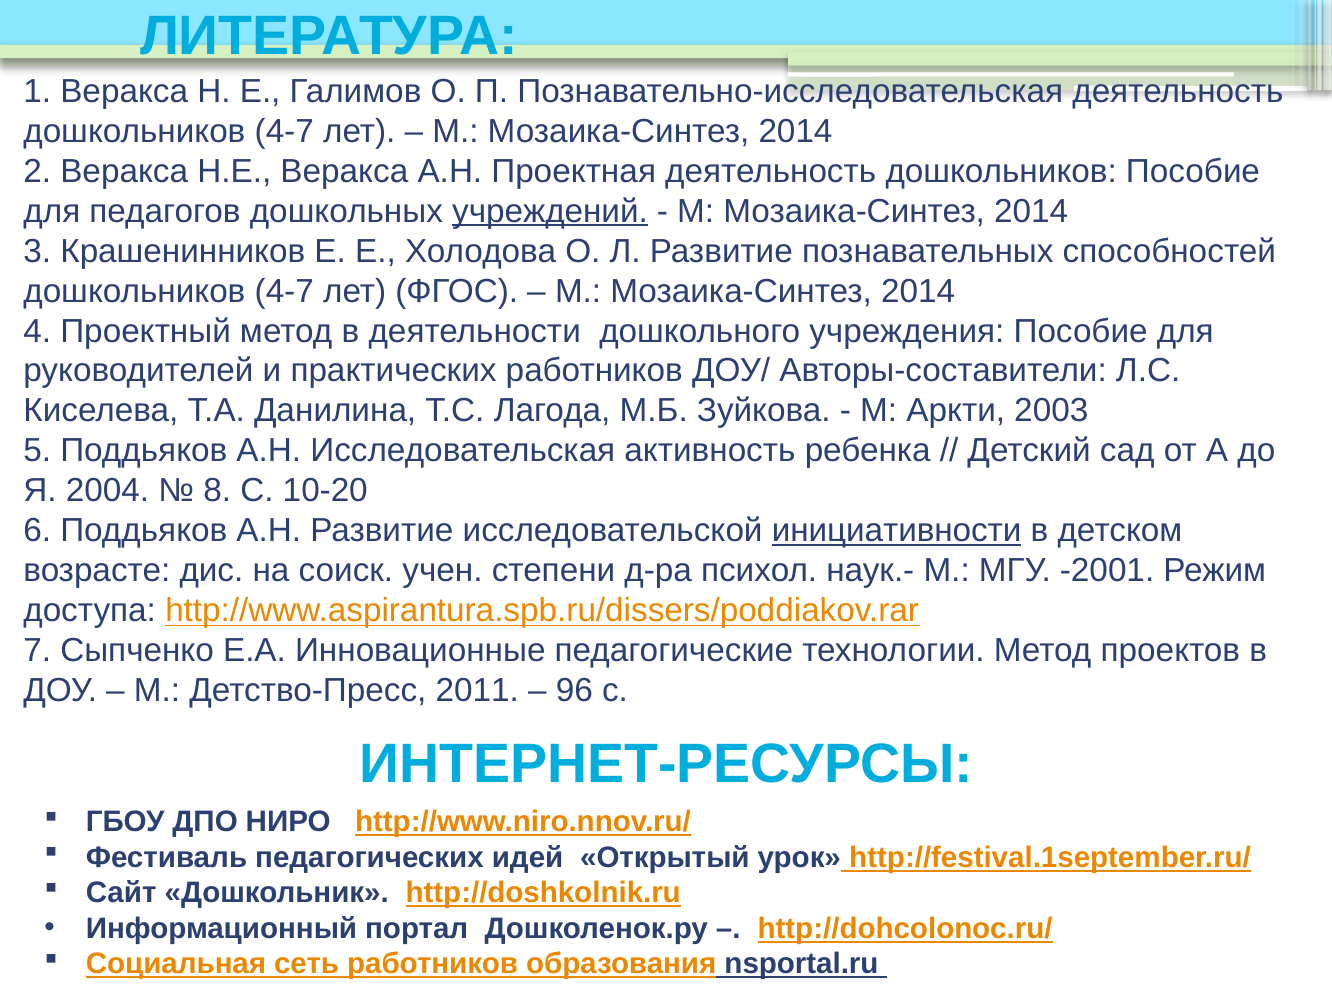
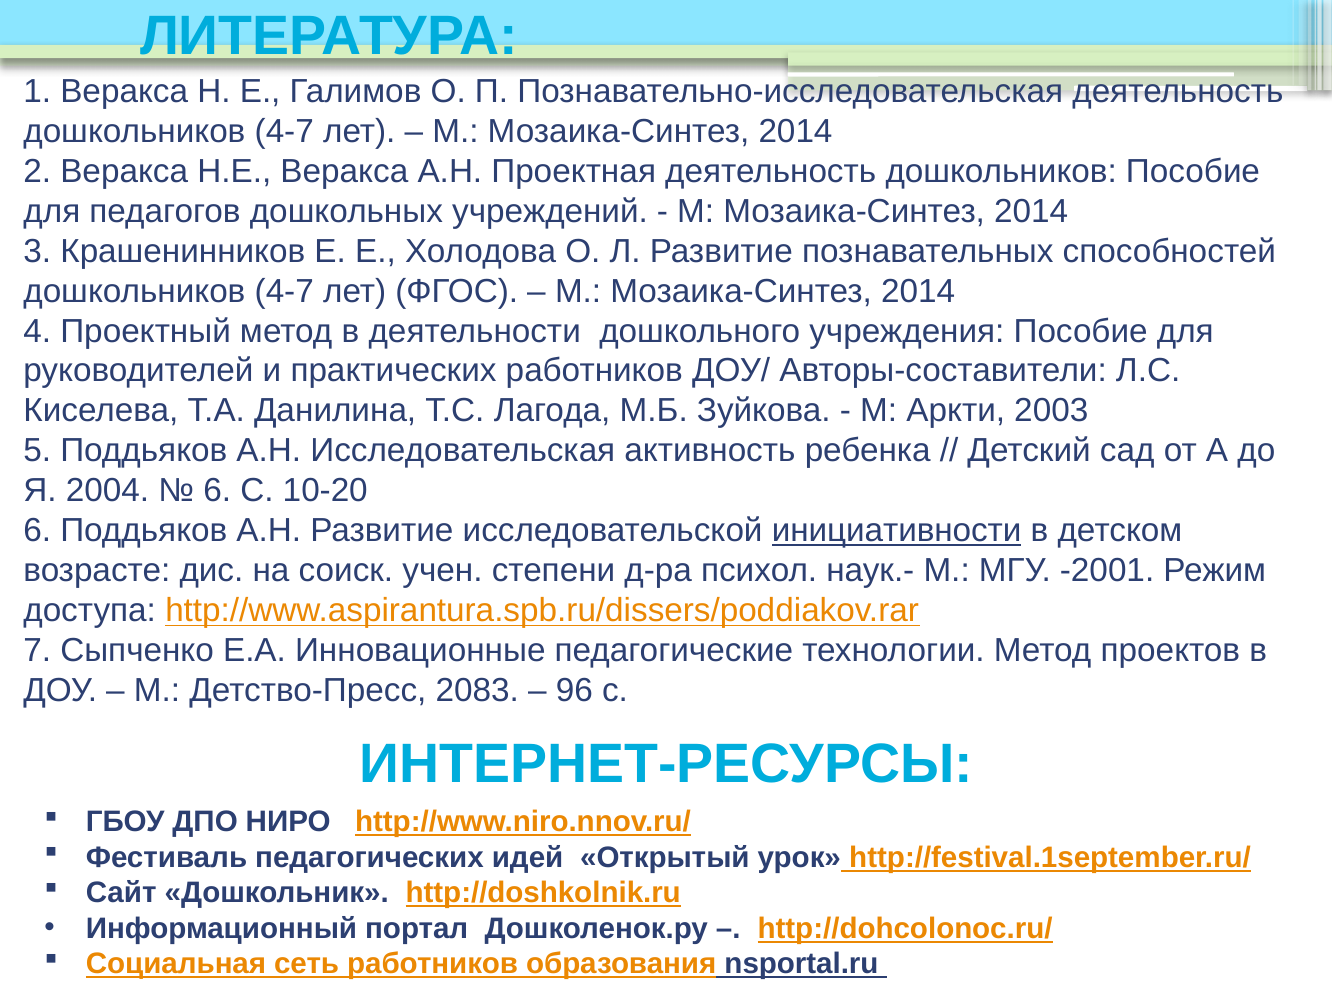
учреждений underline: present -> none
8 at (217, 491): 8 -> 6
2011: 2011 -> 2083
